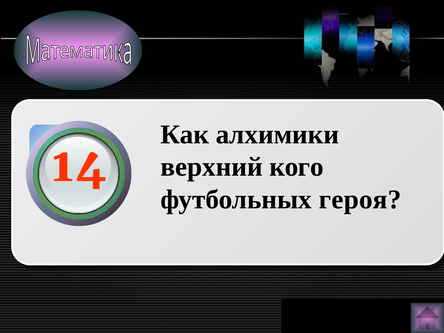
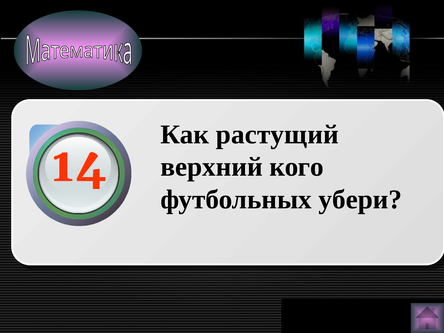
алхимики: алхимики -> растущий
героя: героя -> убери
